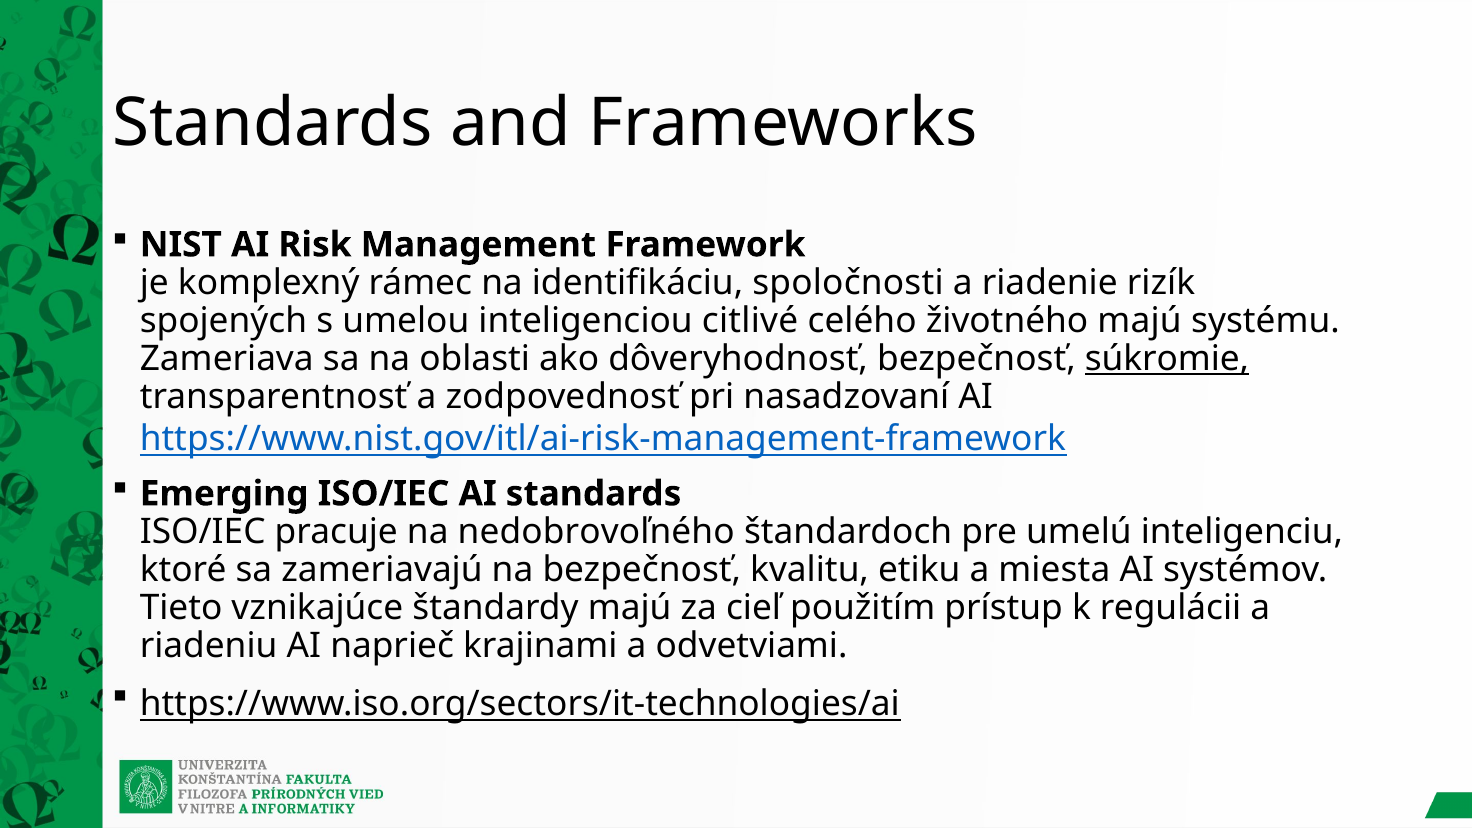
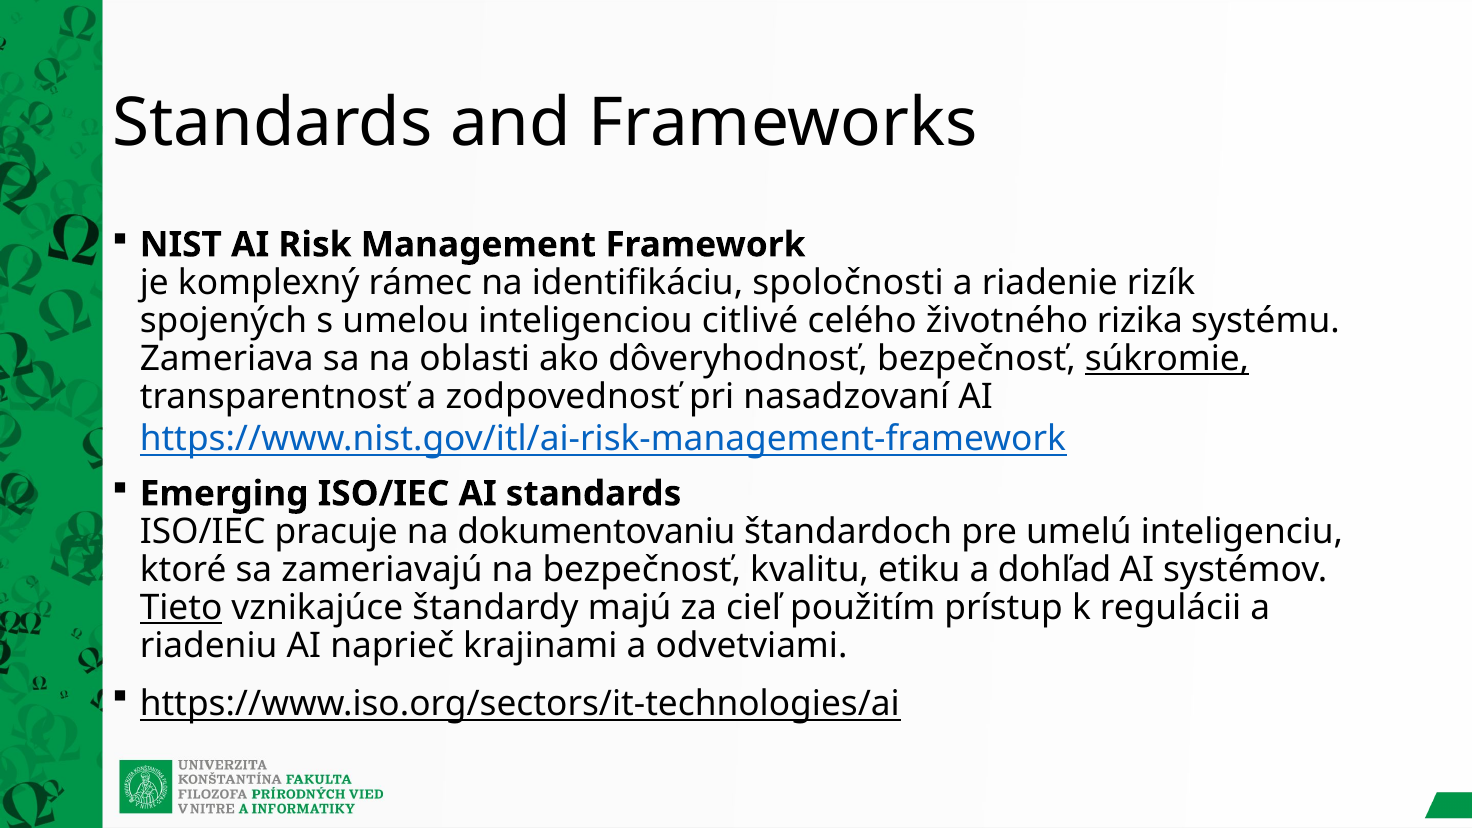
životného majú: majú -> rizika
nedobrovoľného: nedobrovoľného -> dokumentovaniu
miesta: miesta -> dohľad
Tieto underline: none -> present
